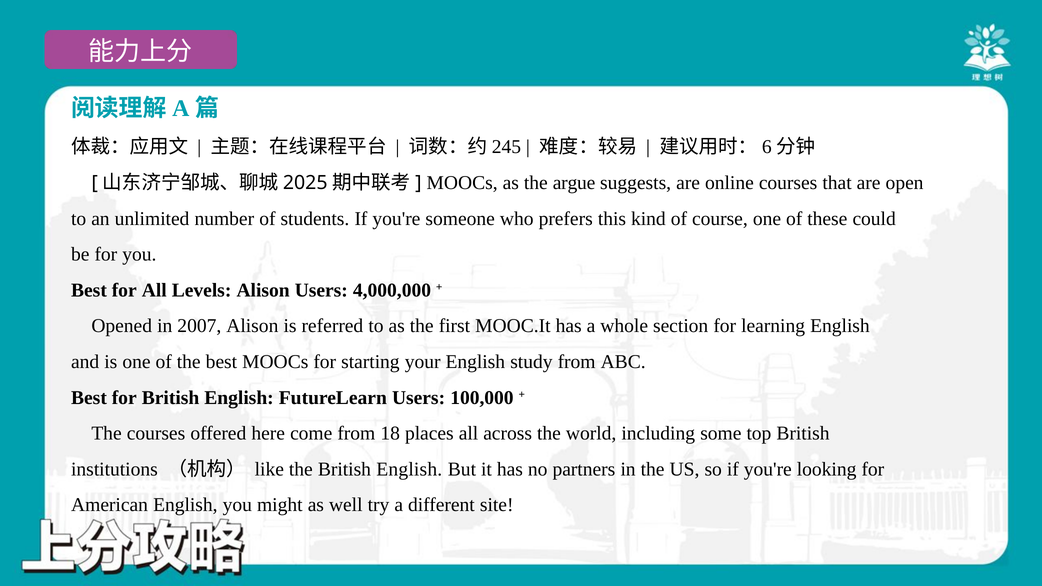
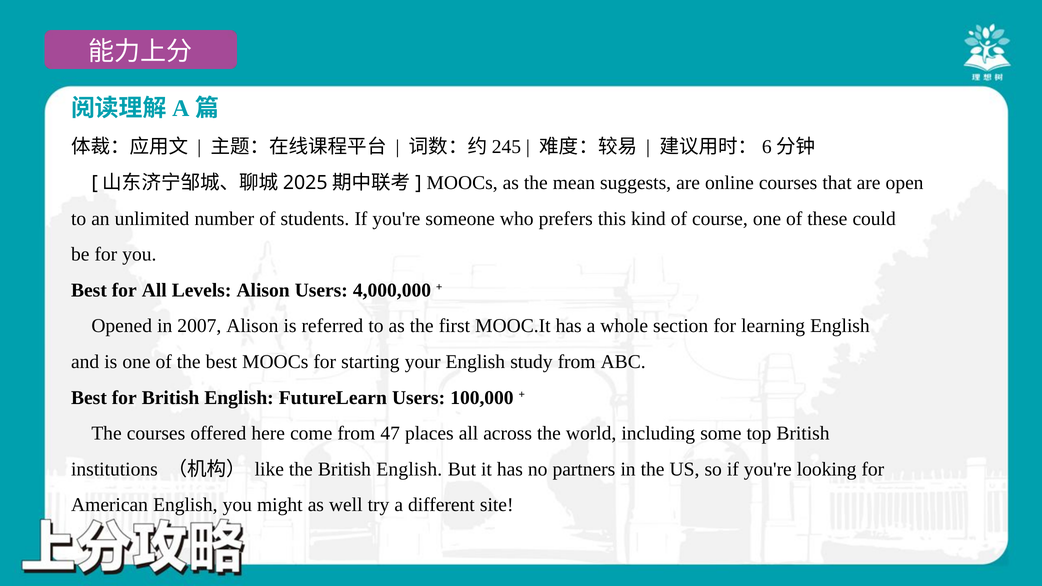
argue: argue -> mean
18: 18 -> 47
